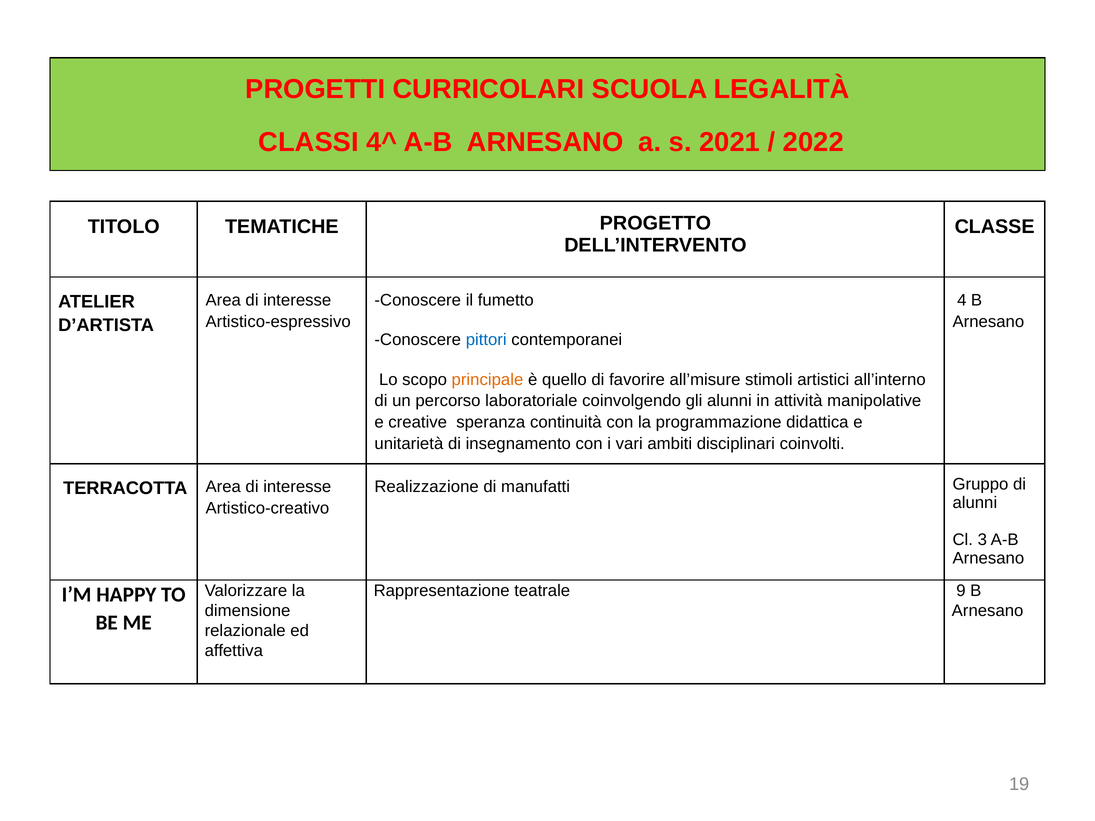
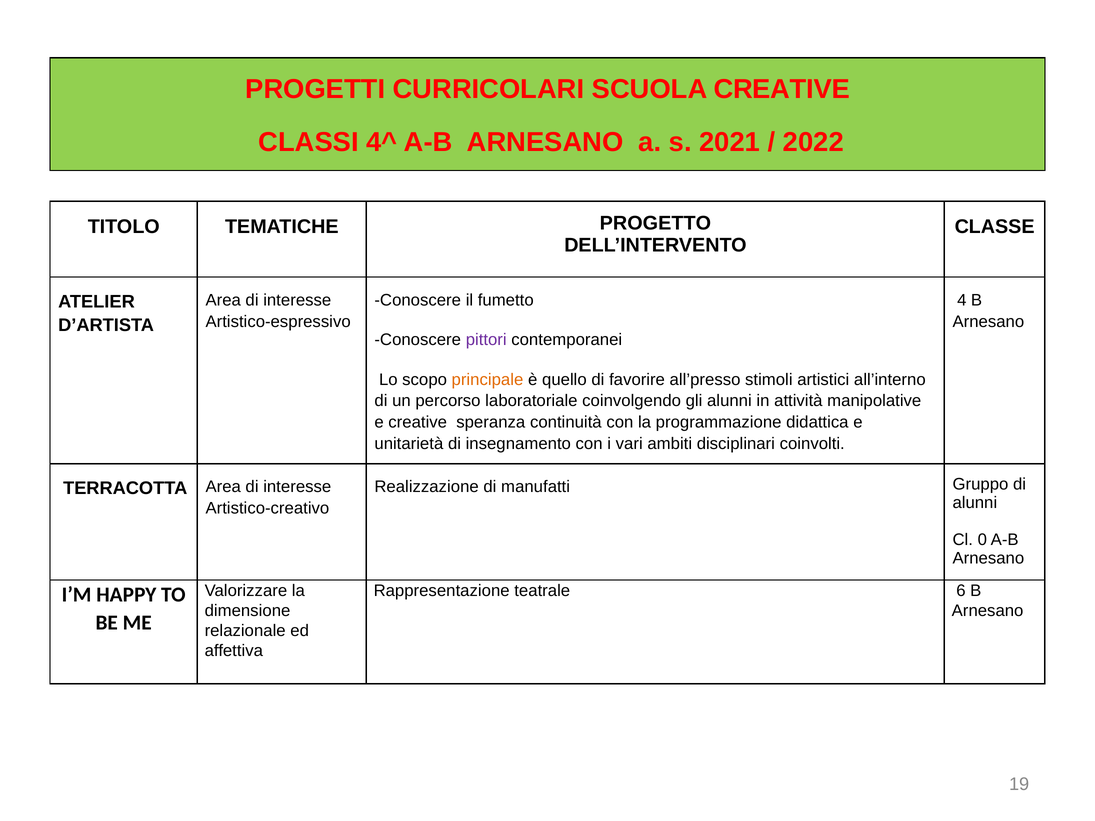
SCUOLA LEGALITÀ: LEGALITÀ -> CREATIVE
pittori colour: blue -> purple
all’misure: all’misure -> all’presso
3: 3 -> 0
9: 9 -> 6
